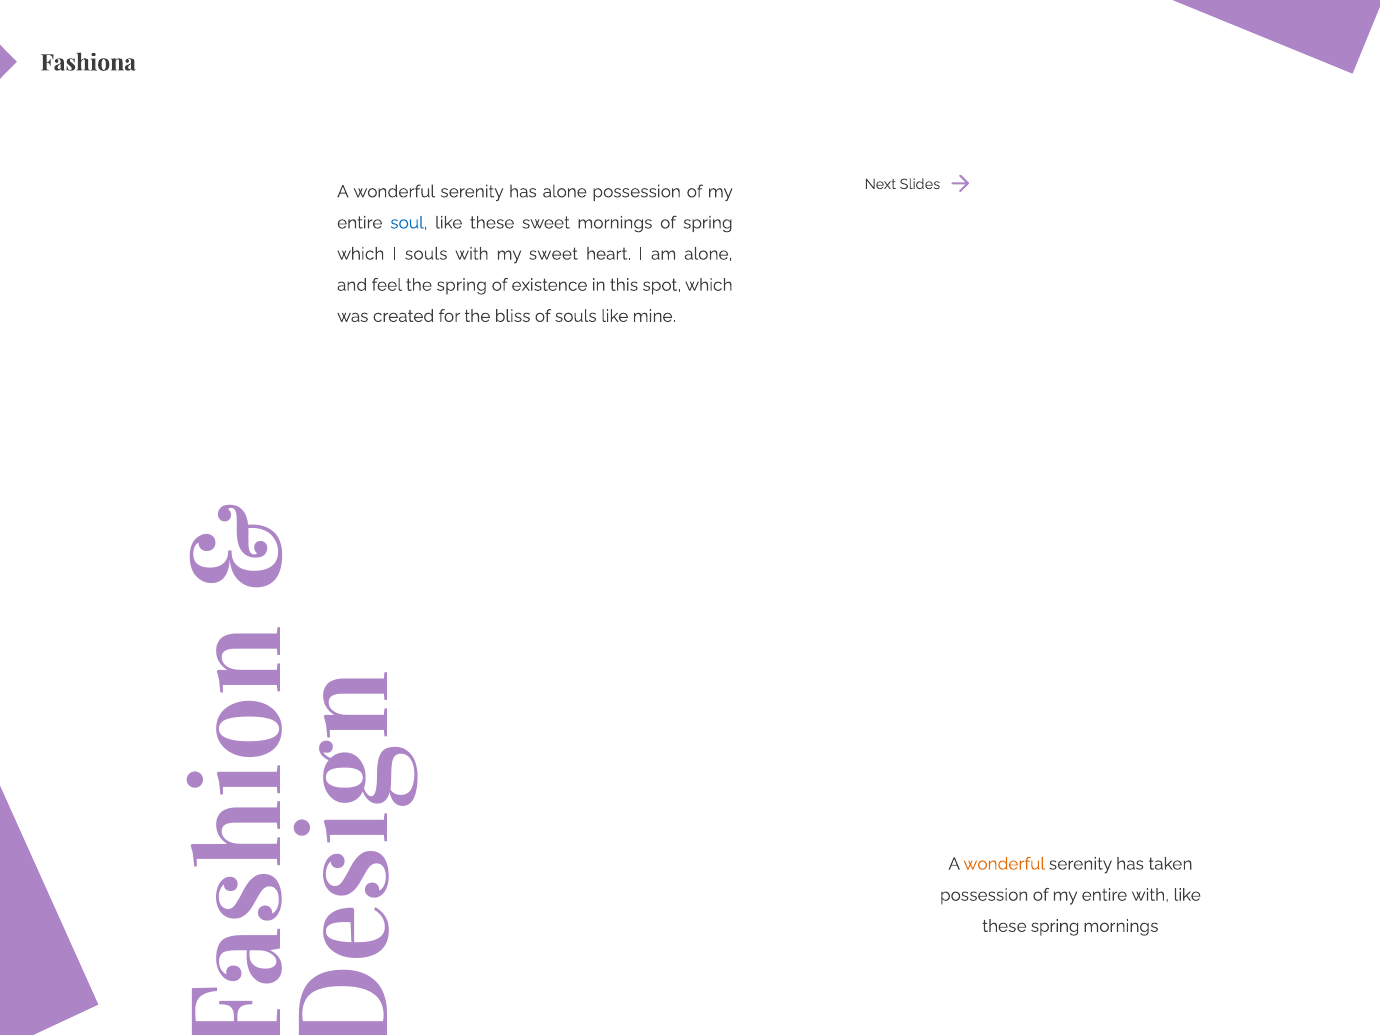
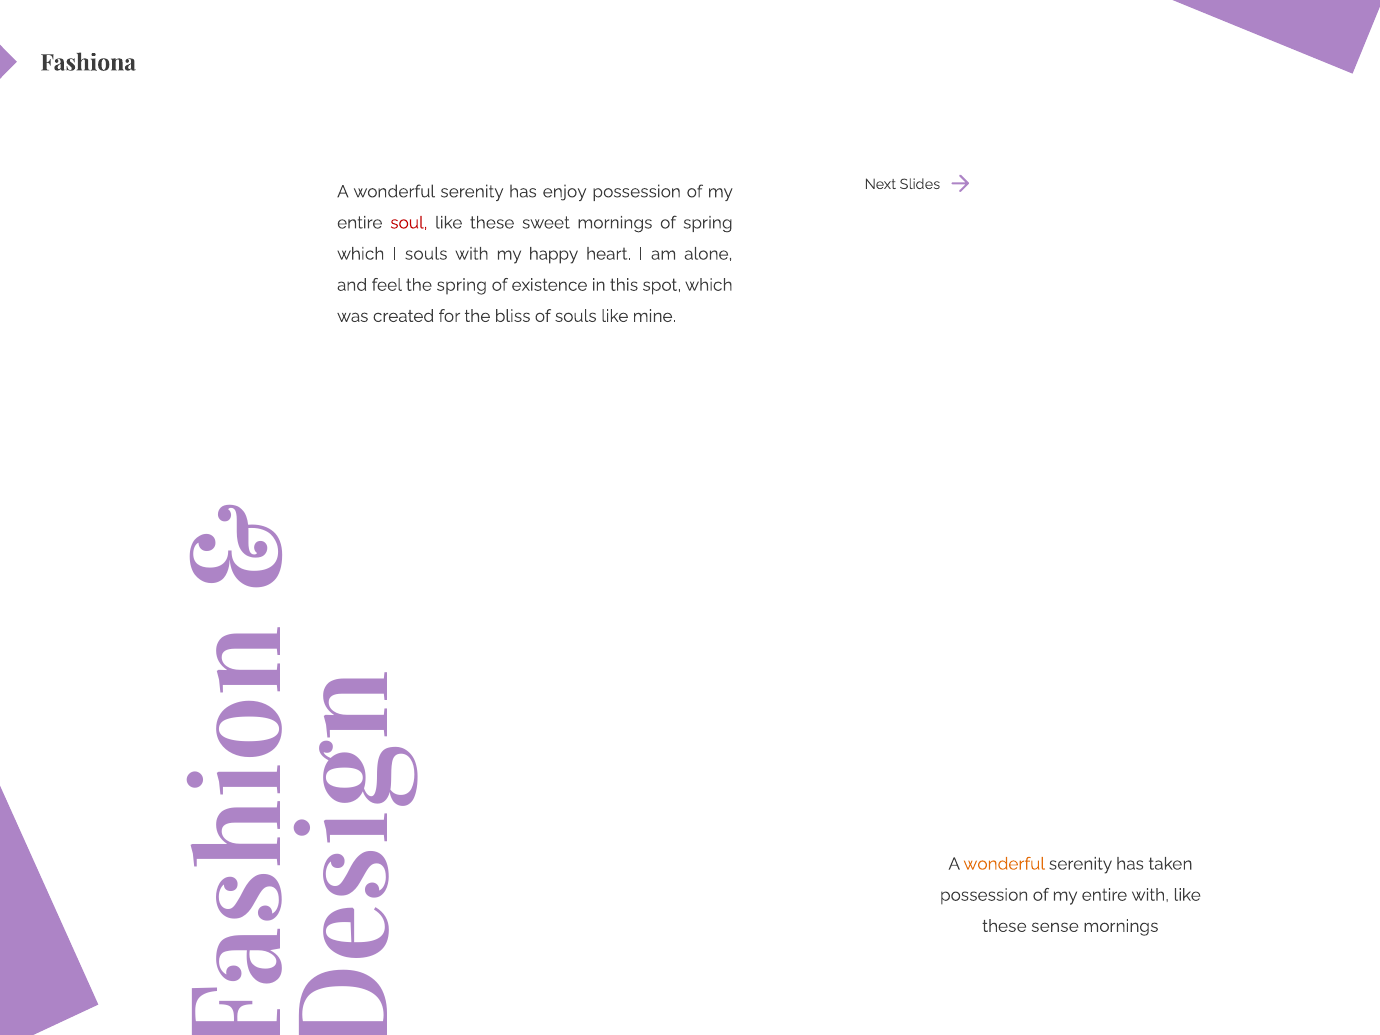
has alone: alone -> enjoy
soul colour: blue -> red
my sweet: sweet -> happy
these spring: spring -> sense
